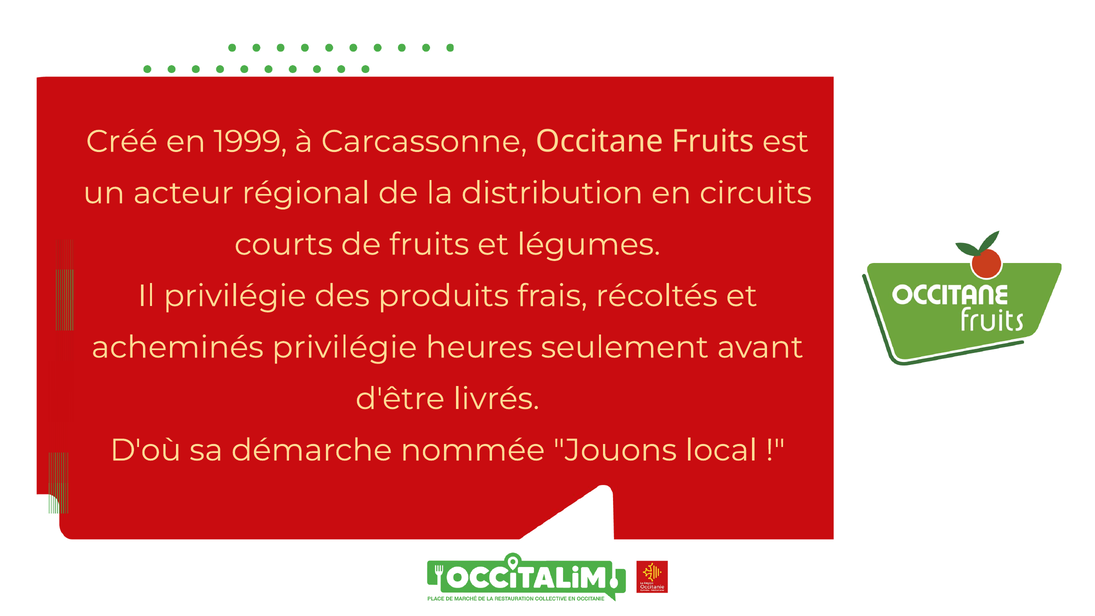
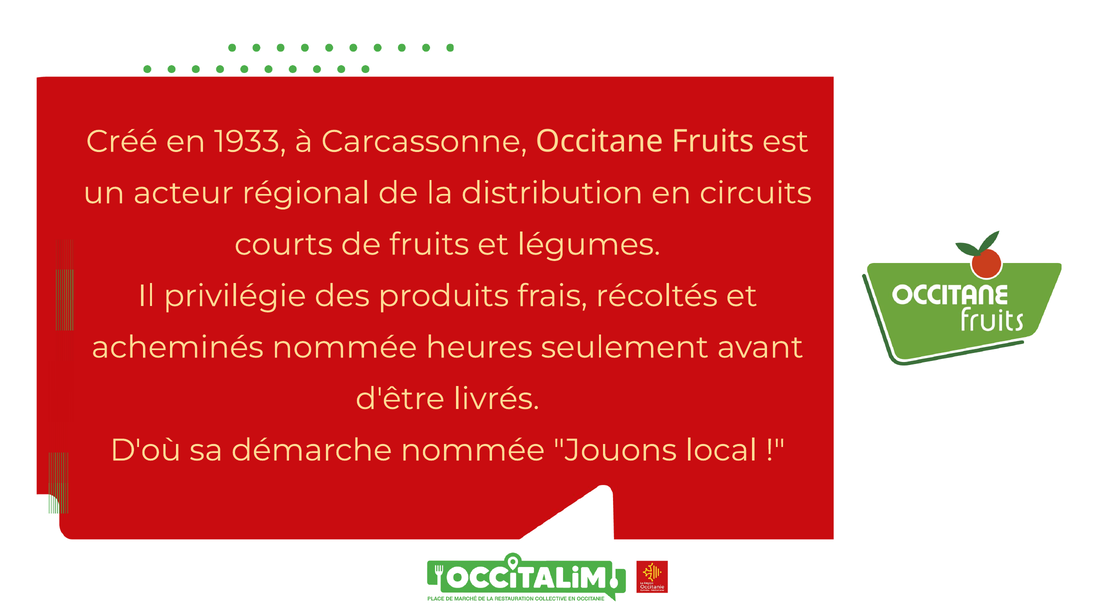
1999: 1999 -> 1933
acheminés privilégie: privilégie -> nommée
